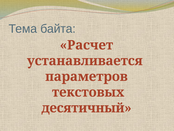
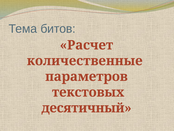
байта: байта -> битов
устанавливается: устанавливается -> количественные
